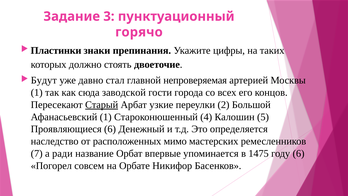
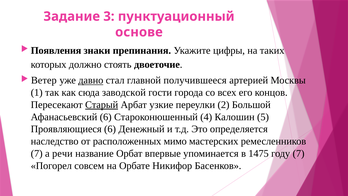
горячо: горячо -> основе
Пластинки: Пластинки -> Появления
Будут: Будут -> Ветер
давно underline: none -> present
непроверяемая: непроверяемая -> получившееся
Афанасьевский 1: 1 -> 6
ради: ради -> речи
году 6: 6 -> 7
